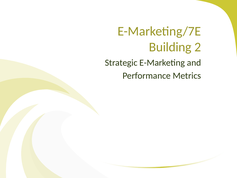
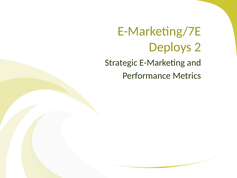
Building: Building -> Deploys
